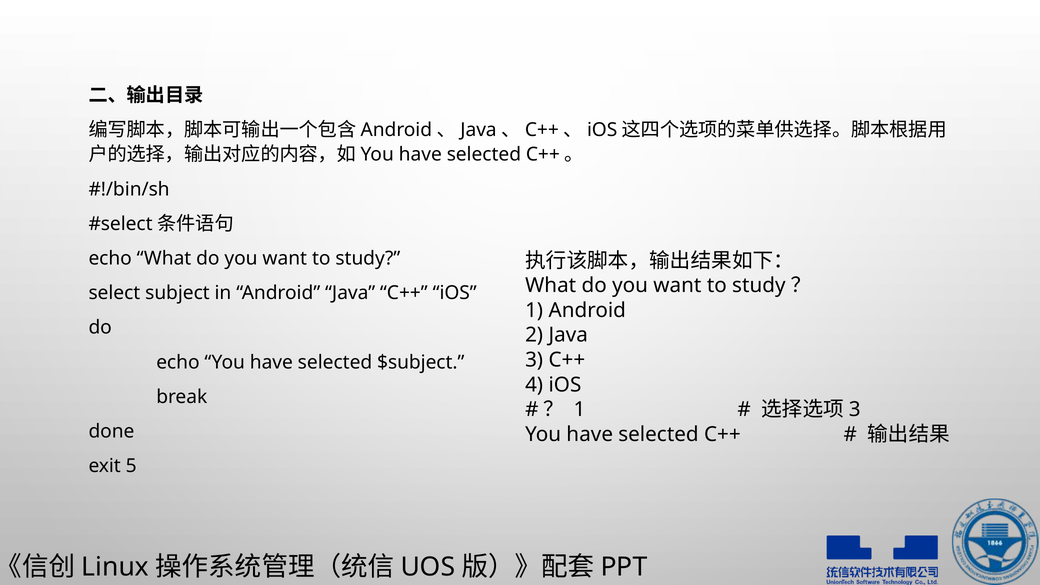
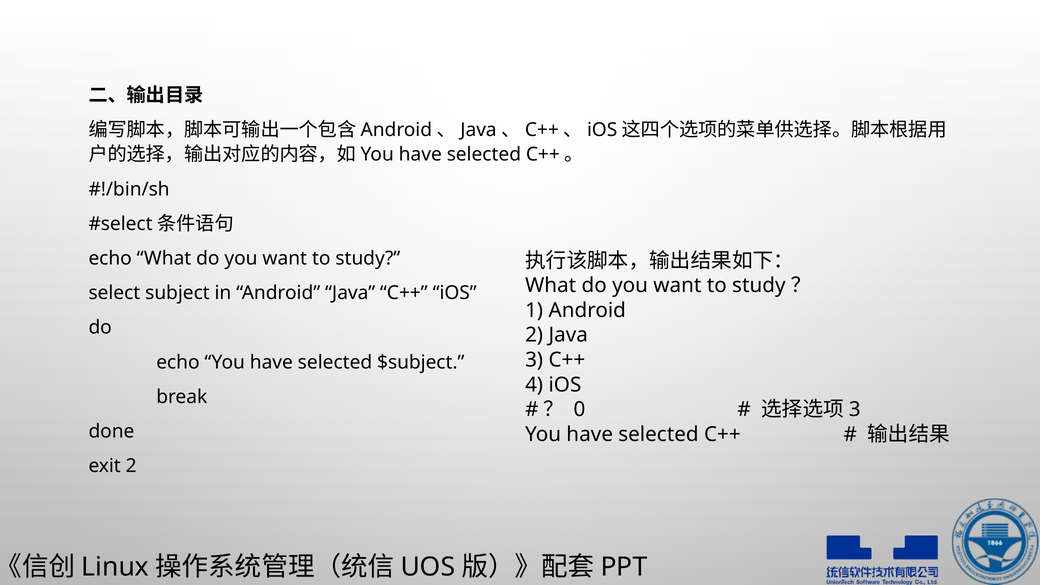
1 at (580, 410): 1 -> 0
exit 5: 5 -> 2
